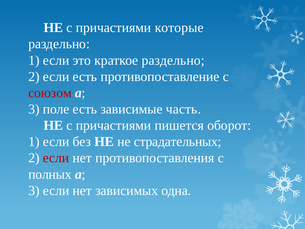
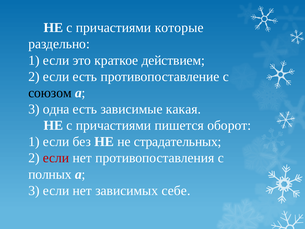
краткое раздельно: раздельно -> действием
союзом colour: red -> black
поле: поле -> одна
часть: часть -> какая
одна: одна -> себе
